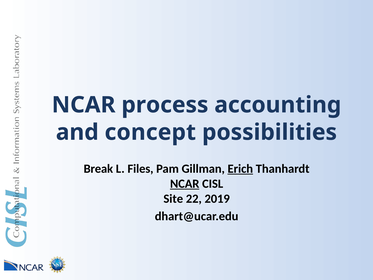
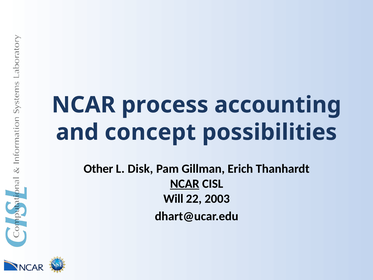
Break: Break -> Other
Files: Files -> Disk
Erich underline: present -> none
Site: Site -> Will
2019: 2019 -> 2003
